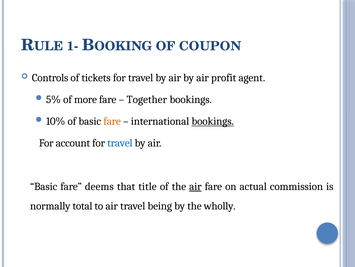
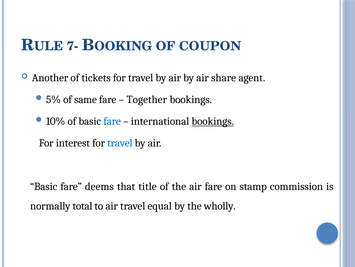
1-: 1- -> 7-
Controls: Controls -> Another
profit: profit -> share
more: more -> same
fare at (112, 121) colour: orange -> blue
account: account -> interest
air at (195, 186) underline: present -> none
actual: actual -> stamp
being: being -> equal
